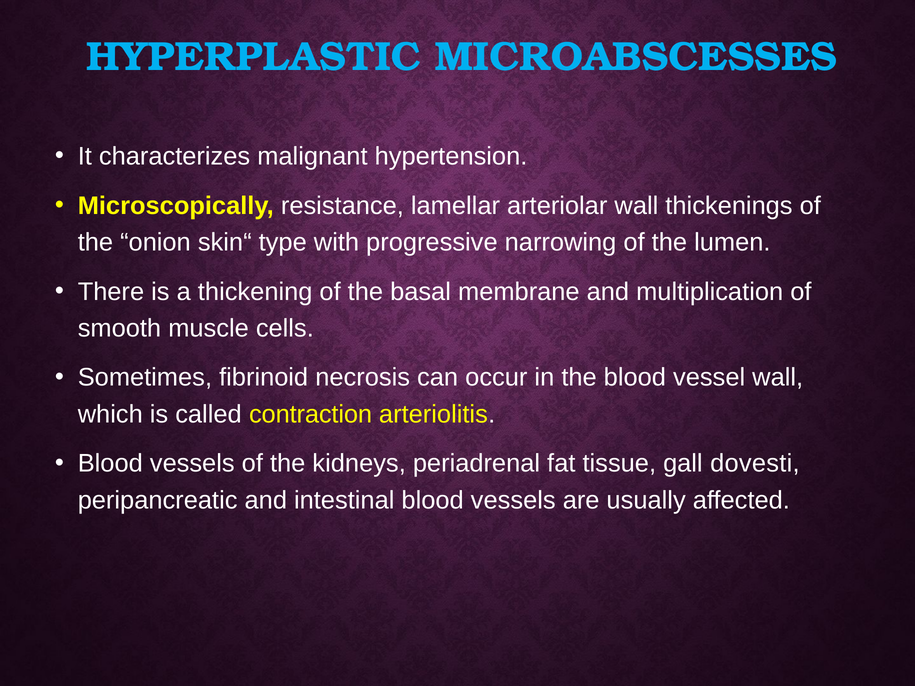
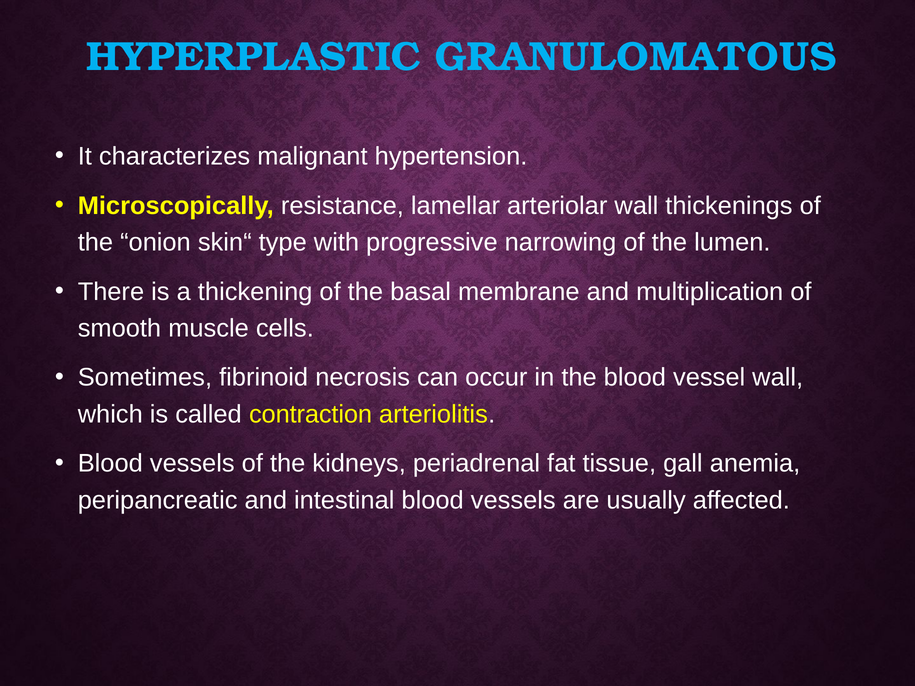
MICROABSCESSES: MICROABSCESSES -> GRANULOMATOUS
dovesti: dovesti -> anemia
